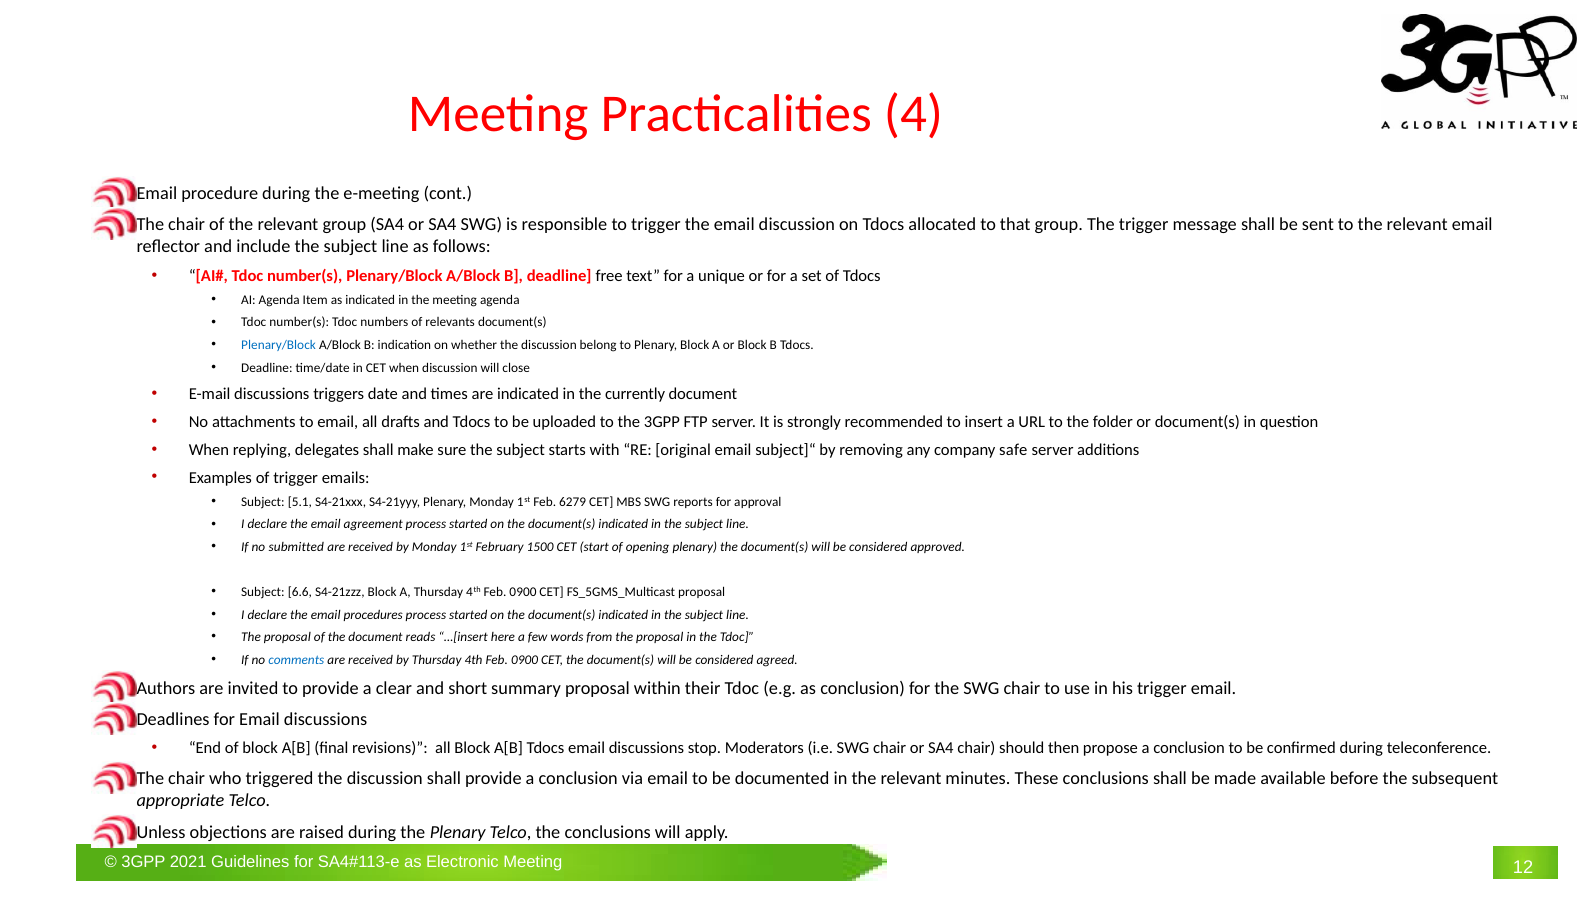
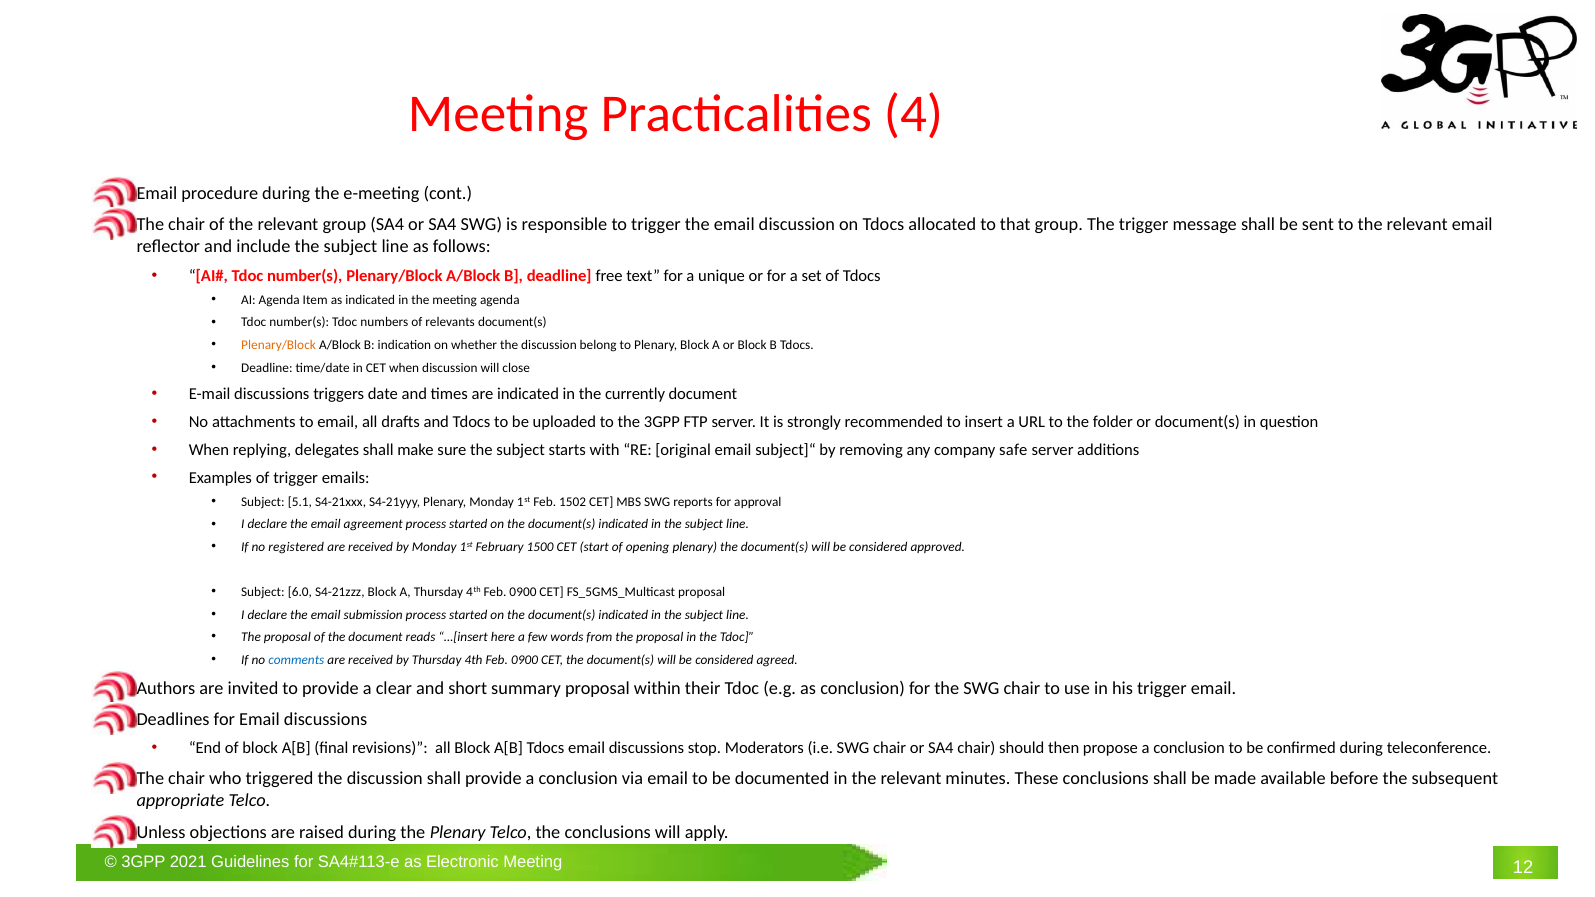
Plenary/Block at (279, 345) colour: blue -> orange
6279: 6279 -> 1502
submitted: submitted -> registered
6.6: 6.6 -> 6.0
procedures: procedures -> submission
